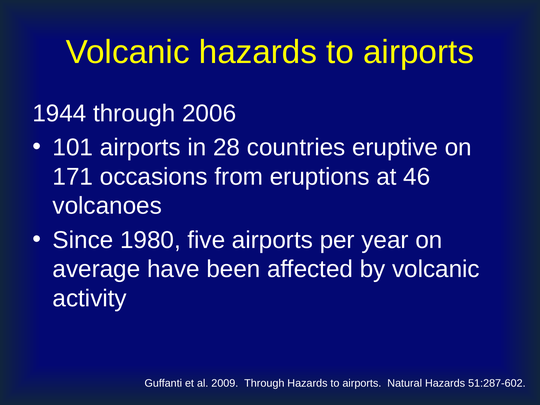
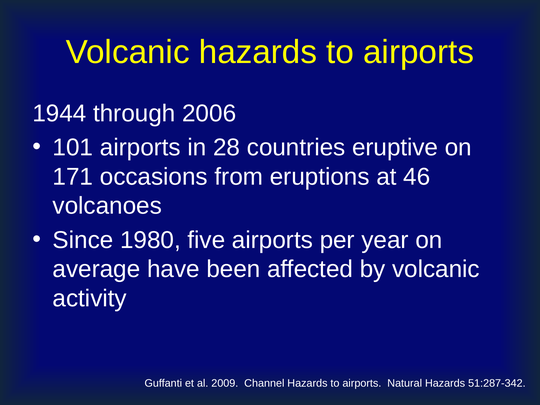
2009 Through: Through -> Channel
51:287-602: 51:287-602 -> 51:287-342
